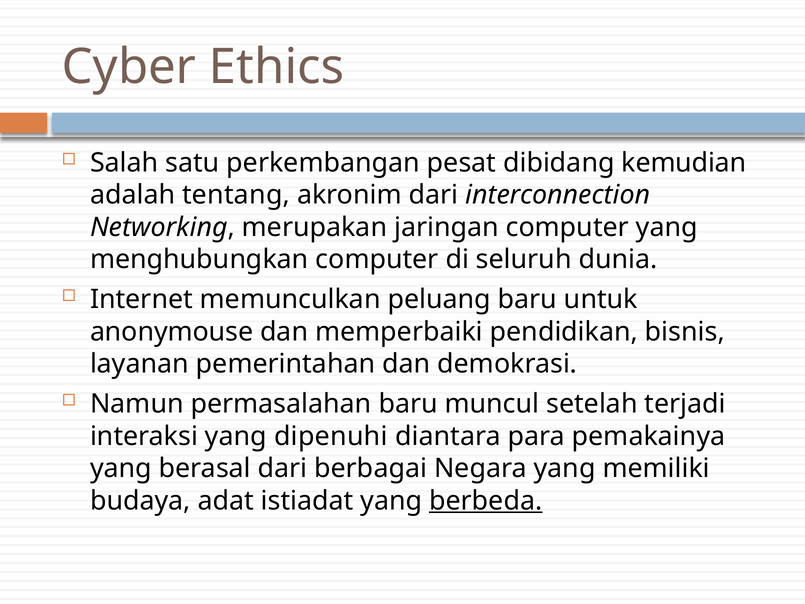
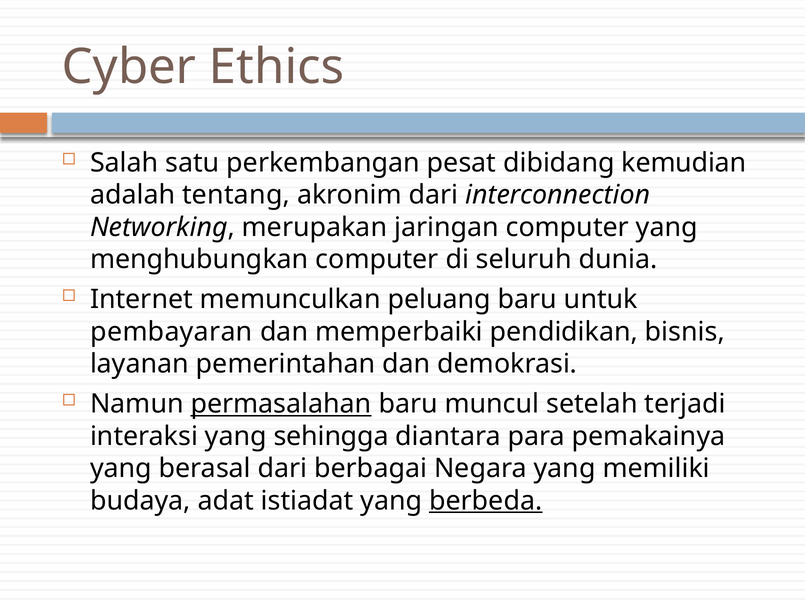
anonymouse: anonymouse -> pembayaran
permasalahan underline: none -> present
dipenuhi: dipenuhi -> sehingga
